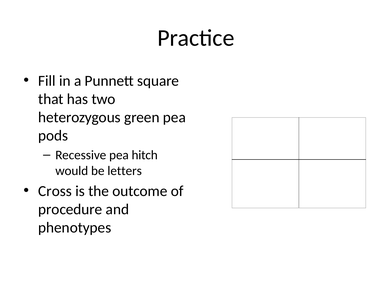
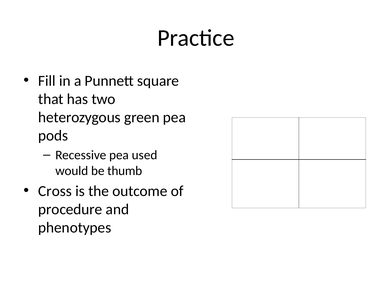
hitch: hitch -> used
letters: letters -> thumb
